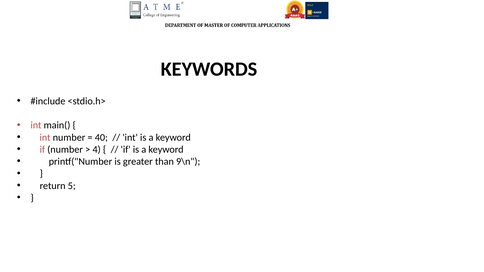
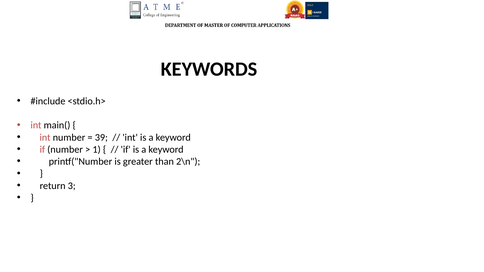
40: 40 -> 39
4: 4 -> 1
9\n: 9\n -> 2\n
5: 5 -> 3
